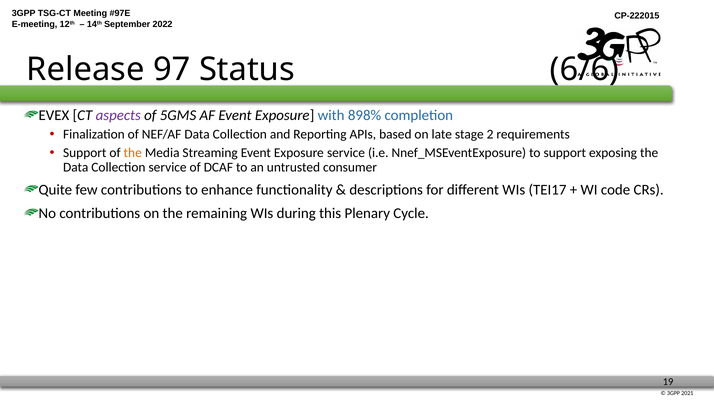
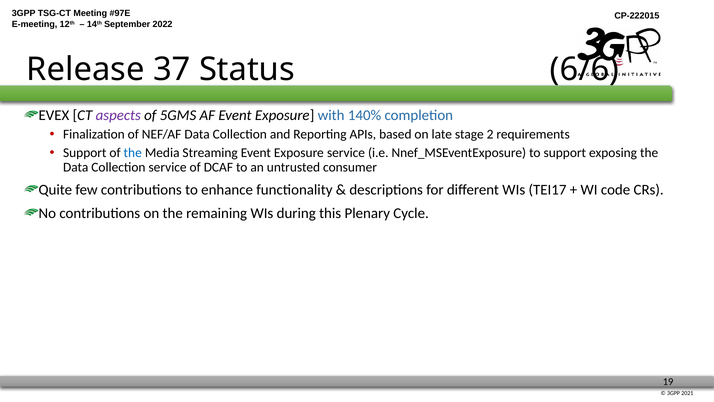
97: 97 -> 37
898%: 898% -> 140%
the at (133, 153) colour: orange -> blue
